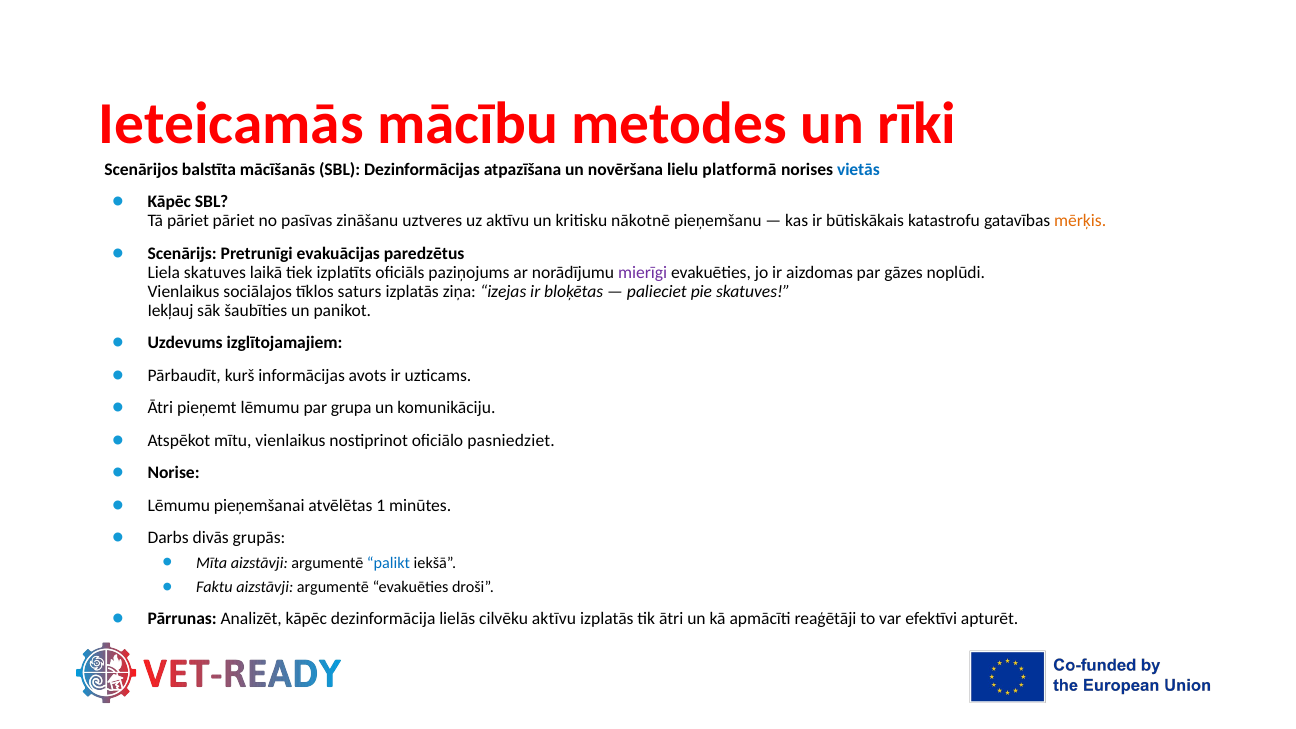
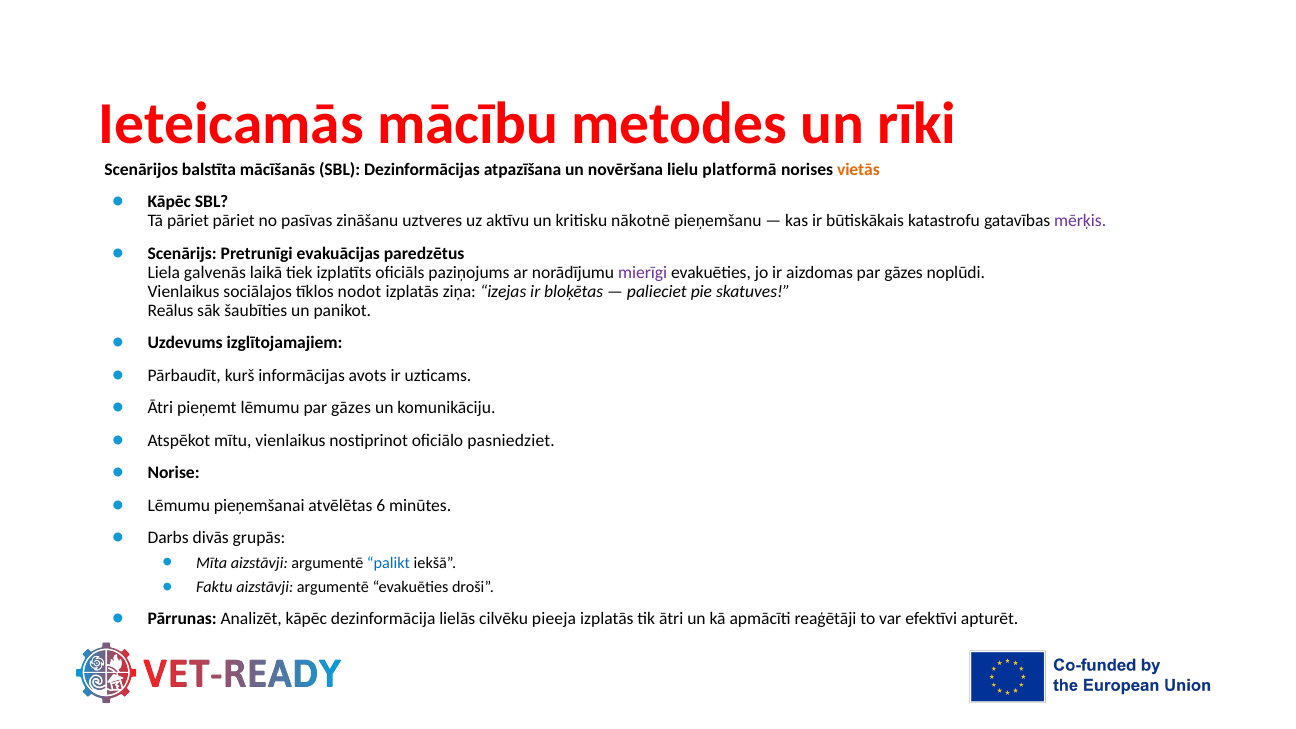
vietās colour: blue -> orange
mērķis colour: orange -> purple
Liela skatuves: skatuves -> galvenās
saturs: saturs -> nodot
Iekļauj: Iekļauj -> Reālus
lēmumu par grupa: grupa -> gāzes
1: 1 -> 6
cilvēku aktīvu: aktīvu -> pieeja
